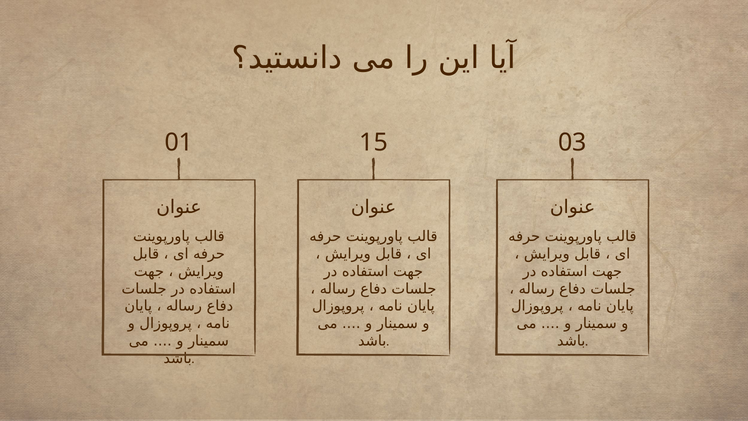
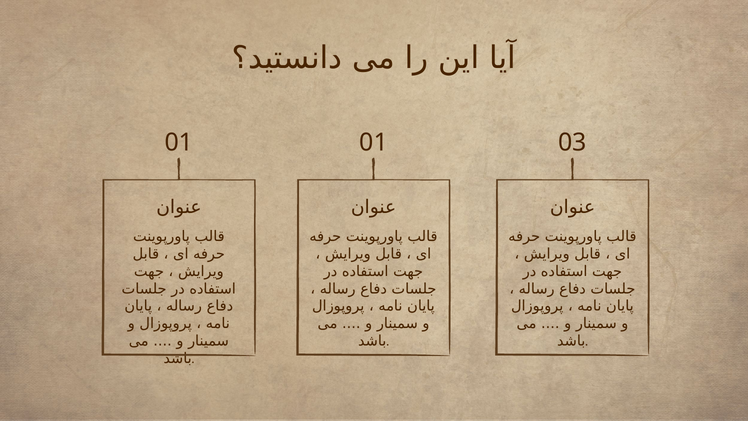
01 15: 15 -> 01
